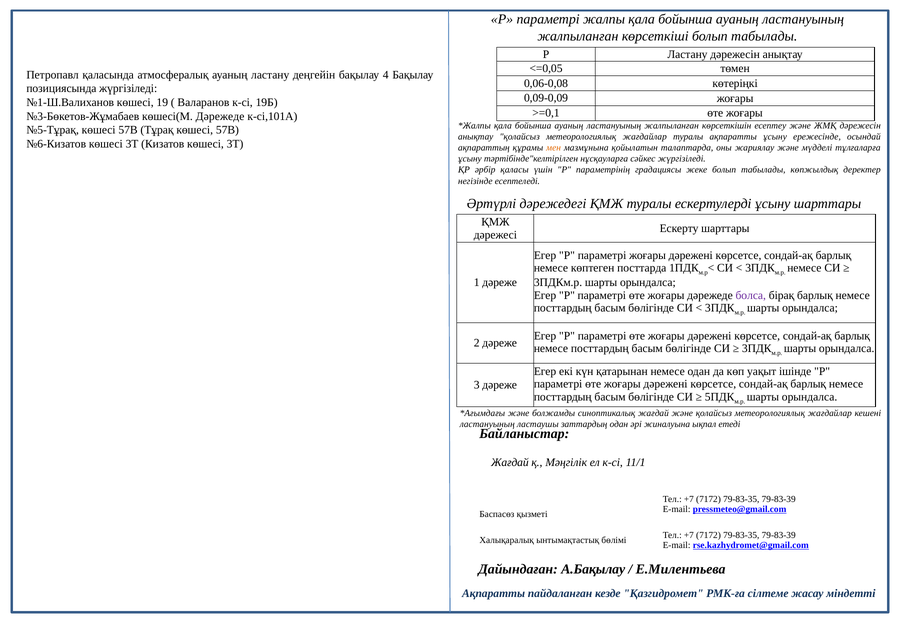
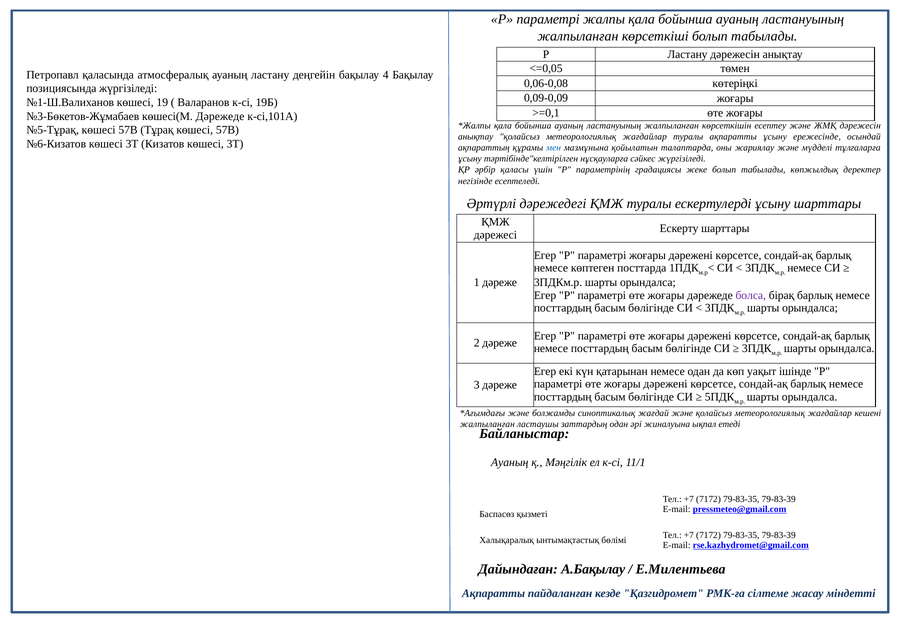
мен colour: orange -> blue
ластануының at (487, 424): ластануының -> жалпыланған
Жағдай at (510, 463): Жағдай -> Ауаның
